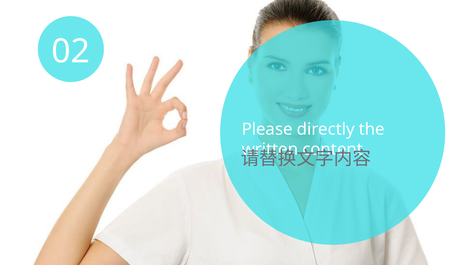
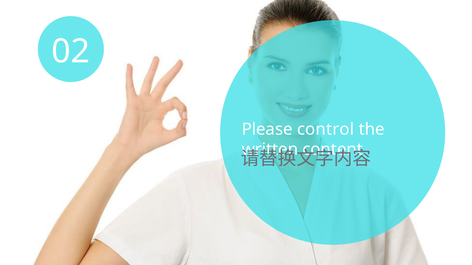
directly: directly -> control
